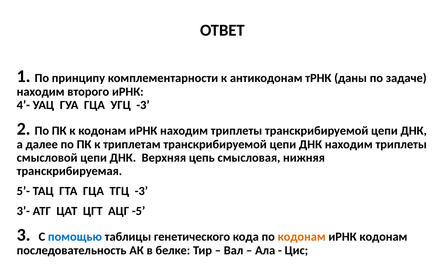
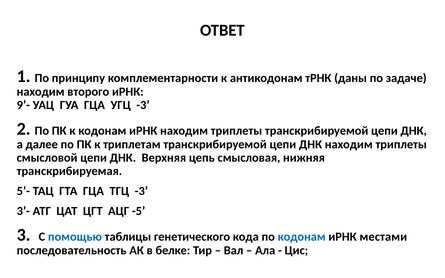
4’-: 4’- -> 9’-
кодонам at (302, 237) colour: orange -> blue
иРНК кодонам: кодонам -> местами
